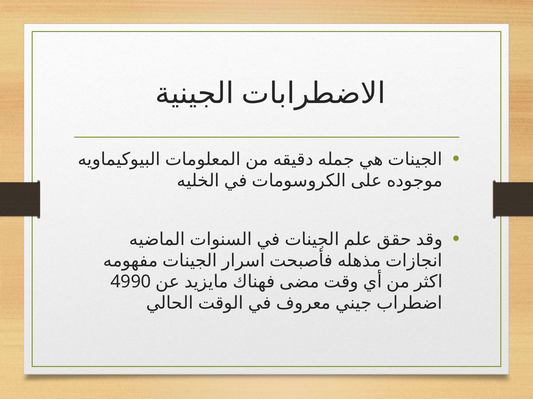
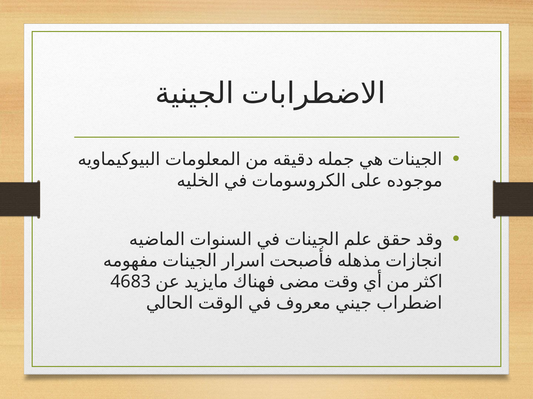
4990: 4990 -> 4683
